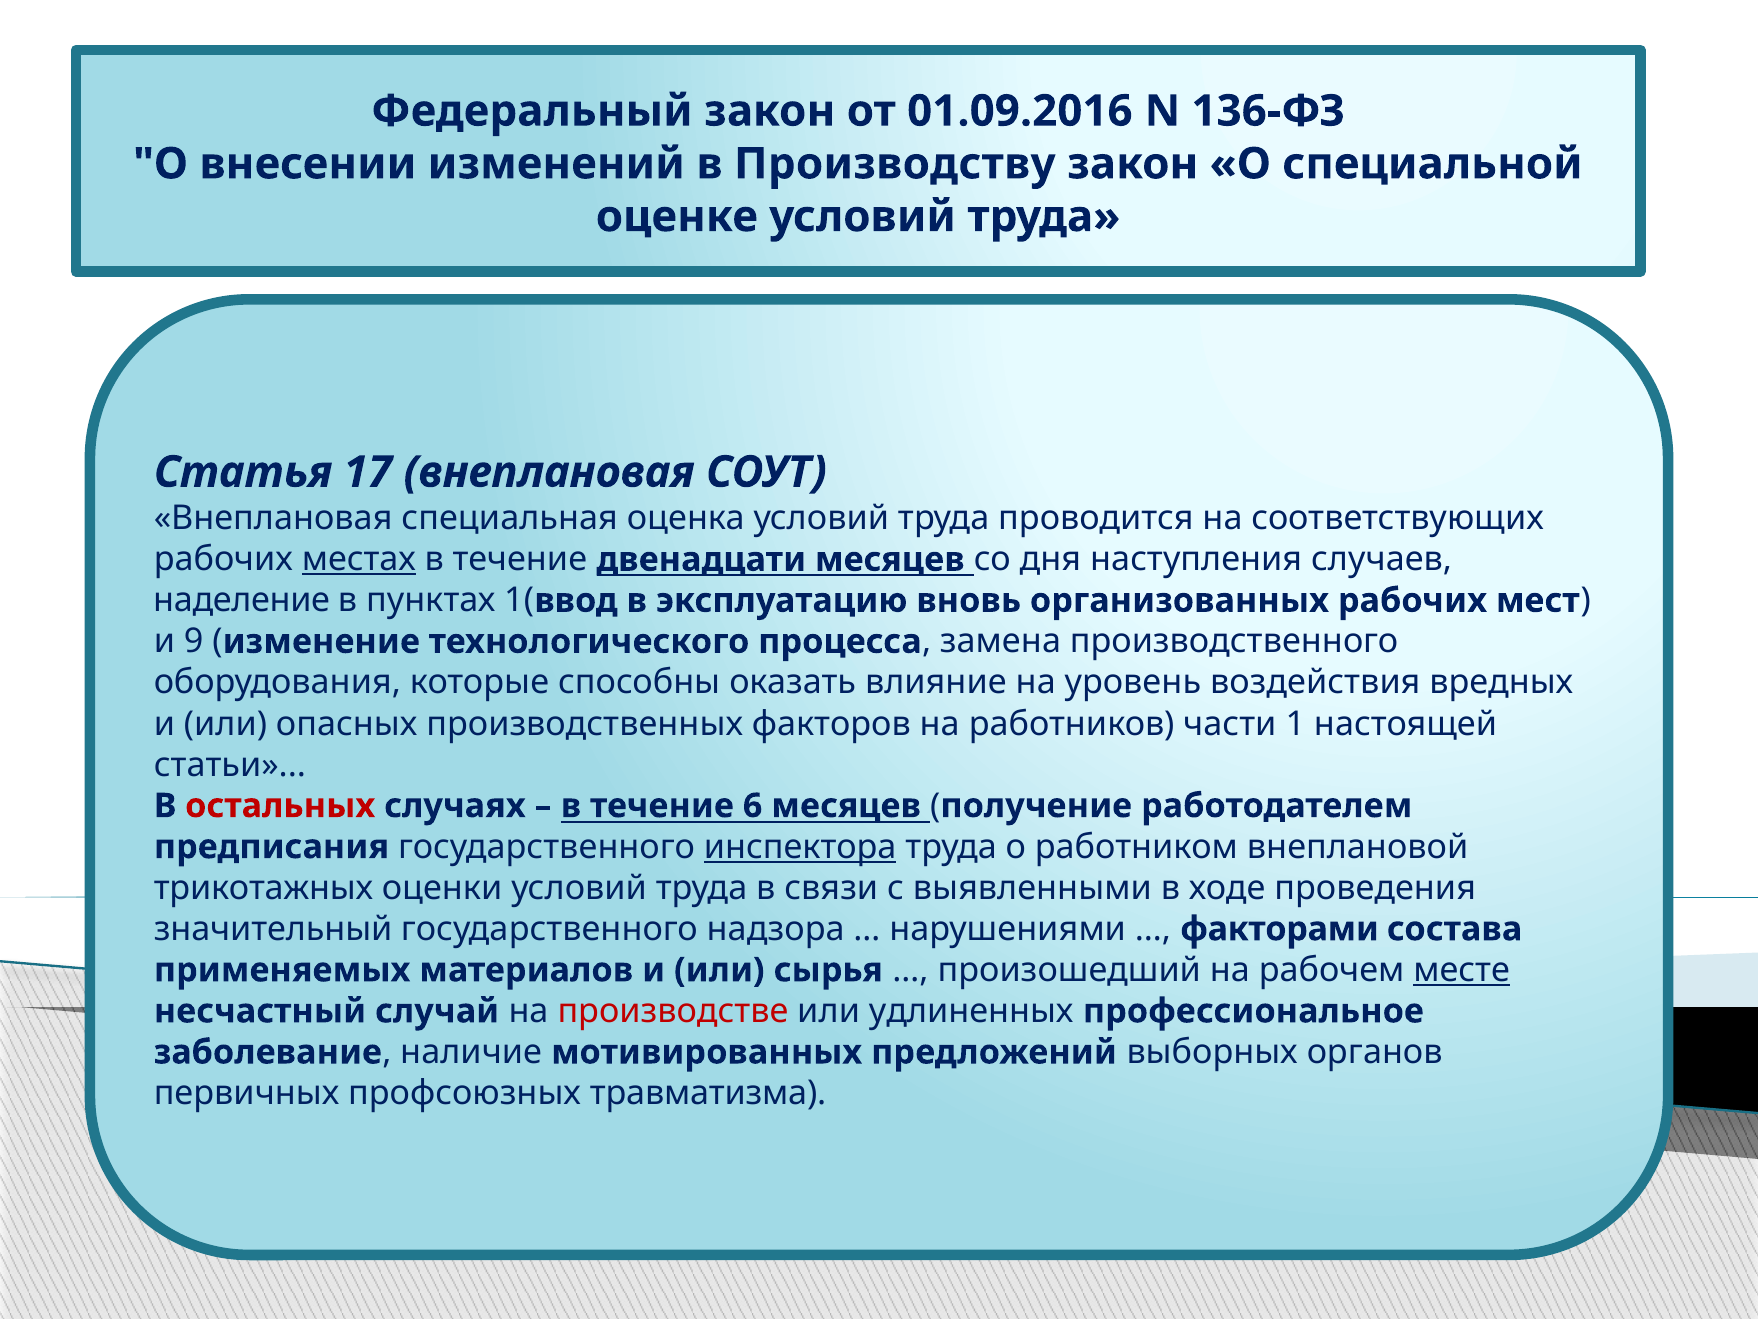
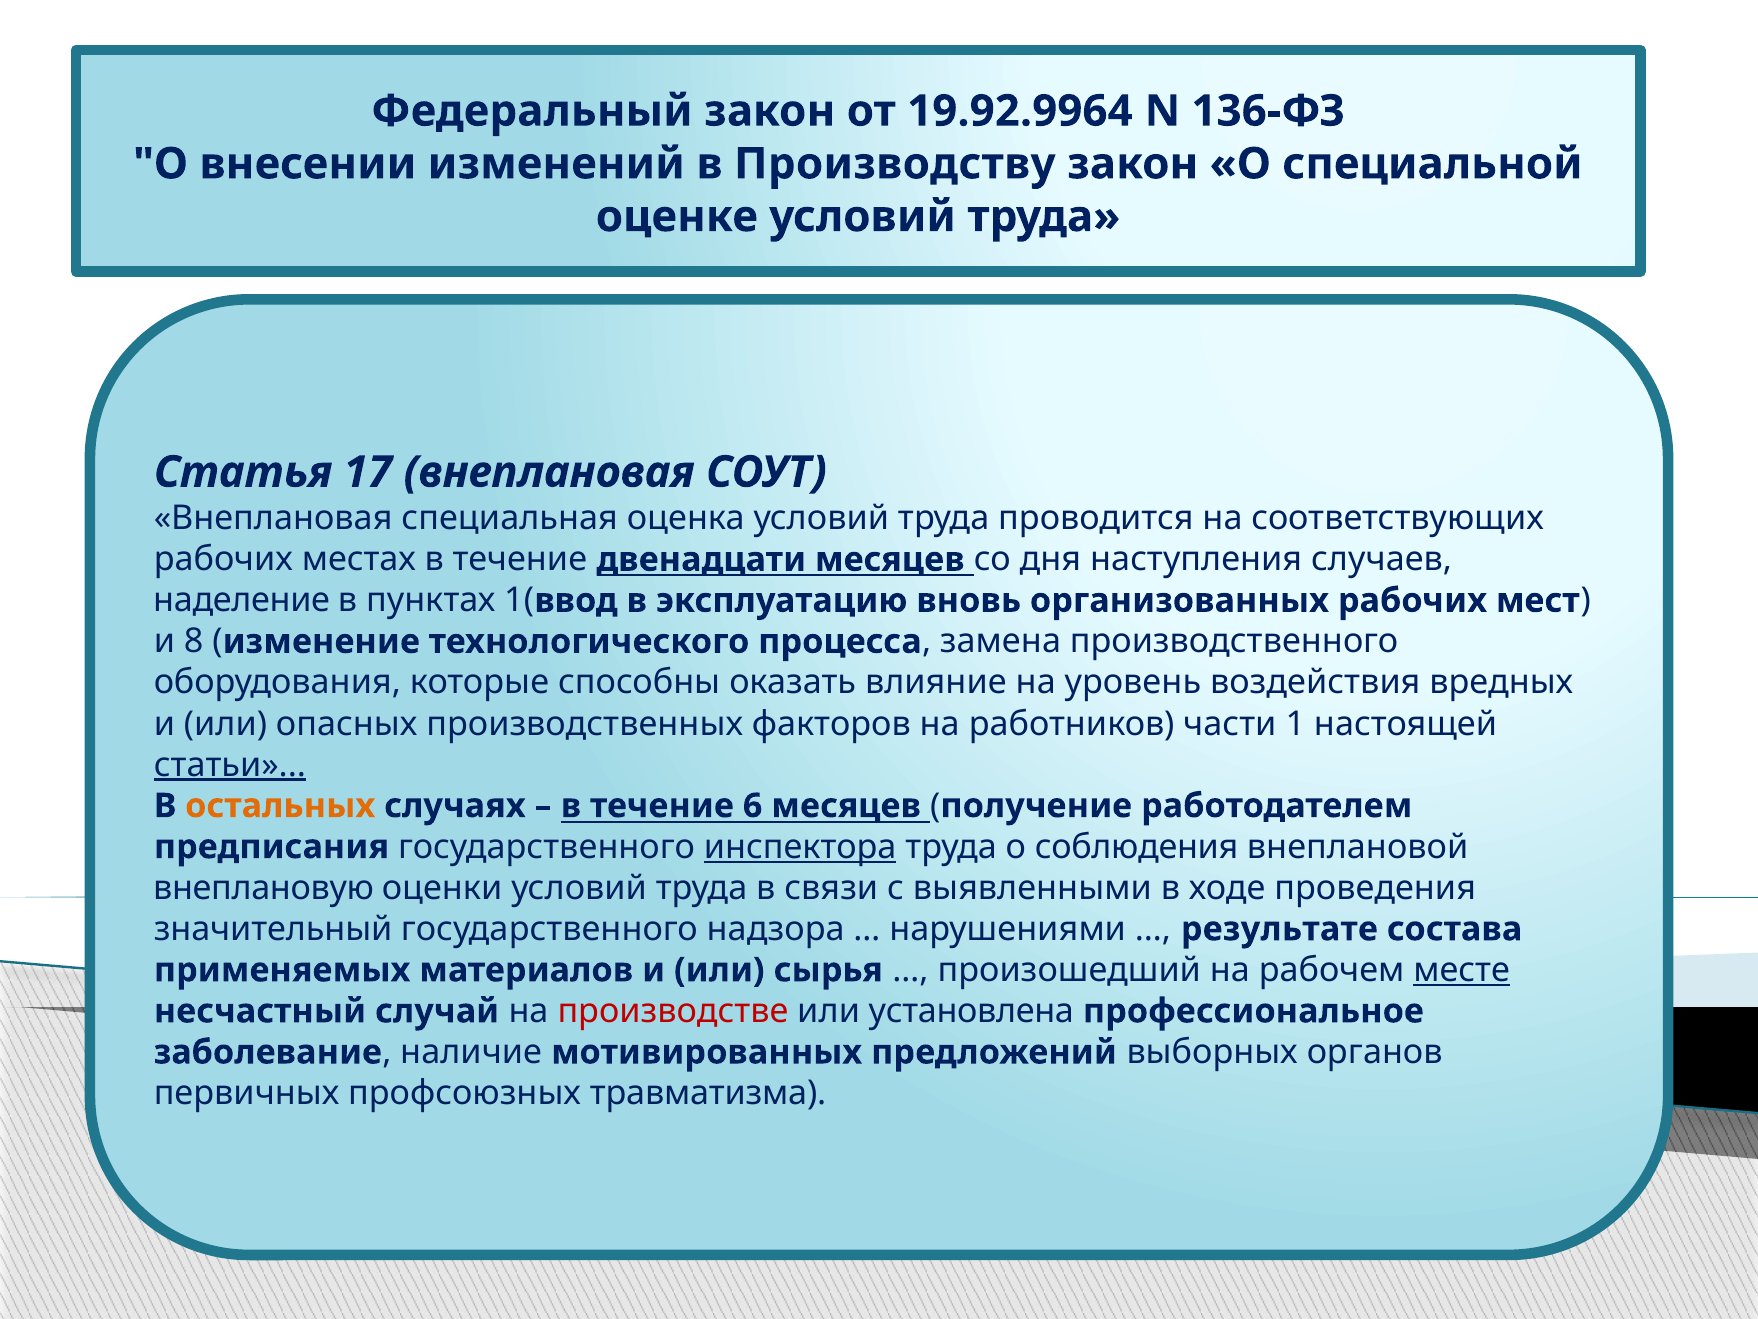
01.09.2016: 01.09.2016 -> 19.92.9964
местах underline: present -> none
9: 9 -> 8
статьи underline: none -> present
остальных colour: red -> orange
работником: работником -> соблюдения
трикотажных: трикотажных -> внеплановую
факторами: факторами -> результате
удлиненных: удлиненных -> установлена
